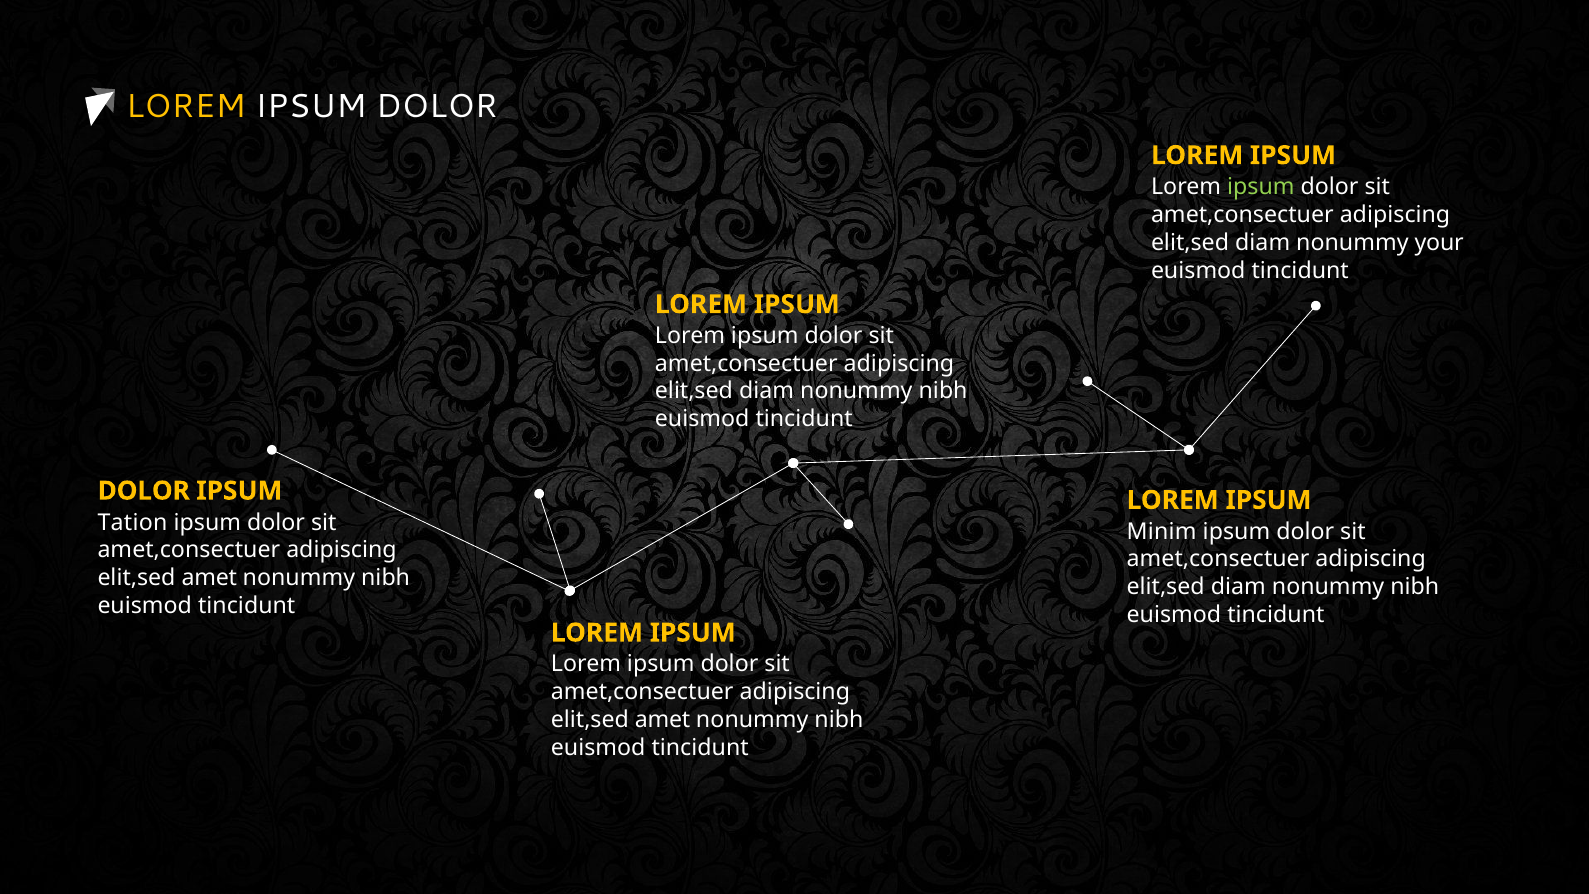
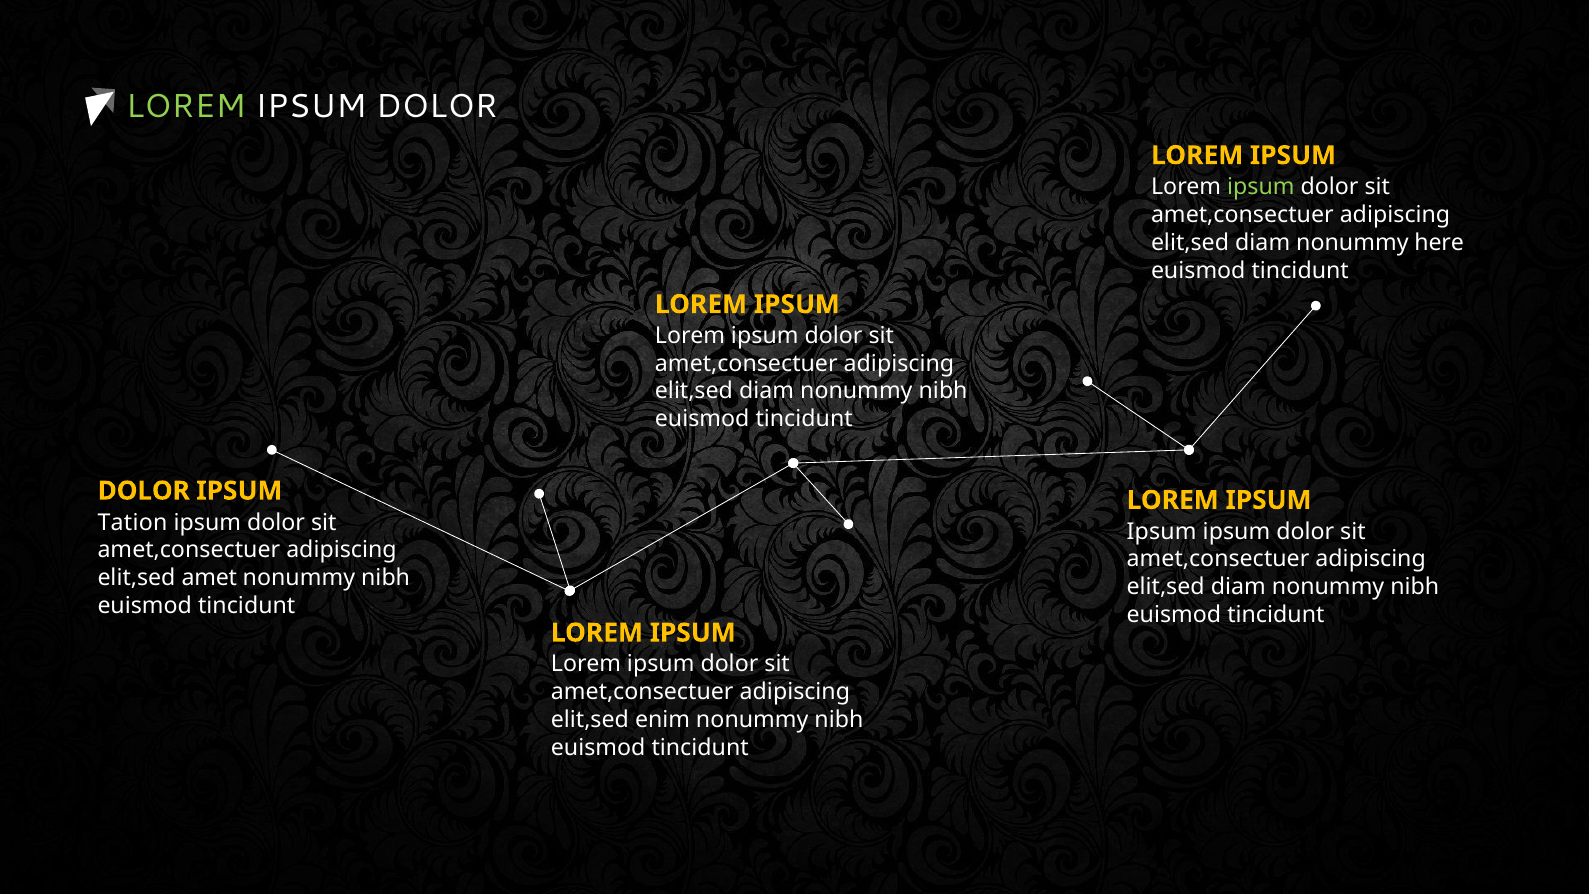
LOREM at (186, 107) colour: yellow -> light green
your: your -> here
Minim at (1162, 531): Minim -> Ipsum
amet at (663, 720): amet -> enim
